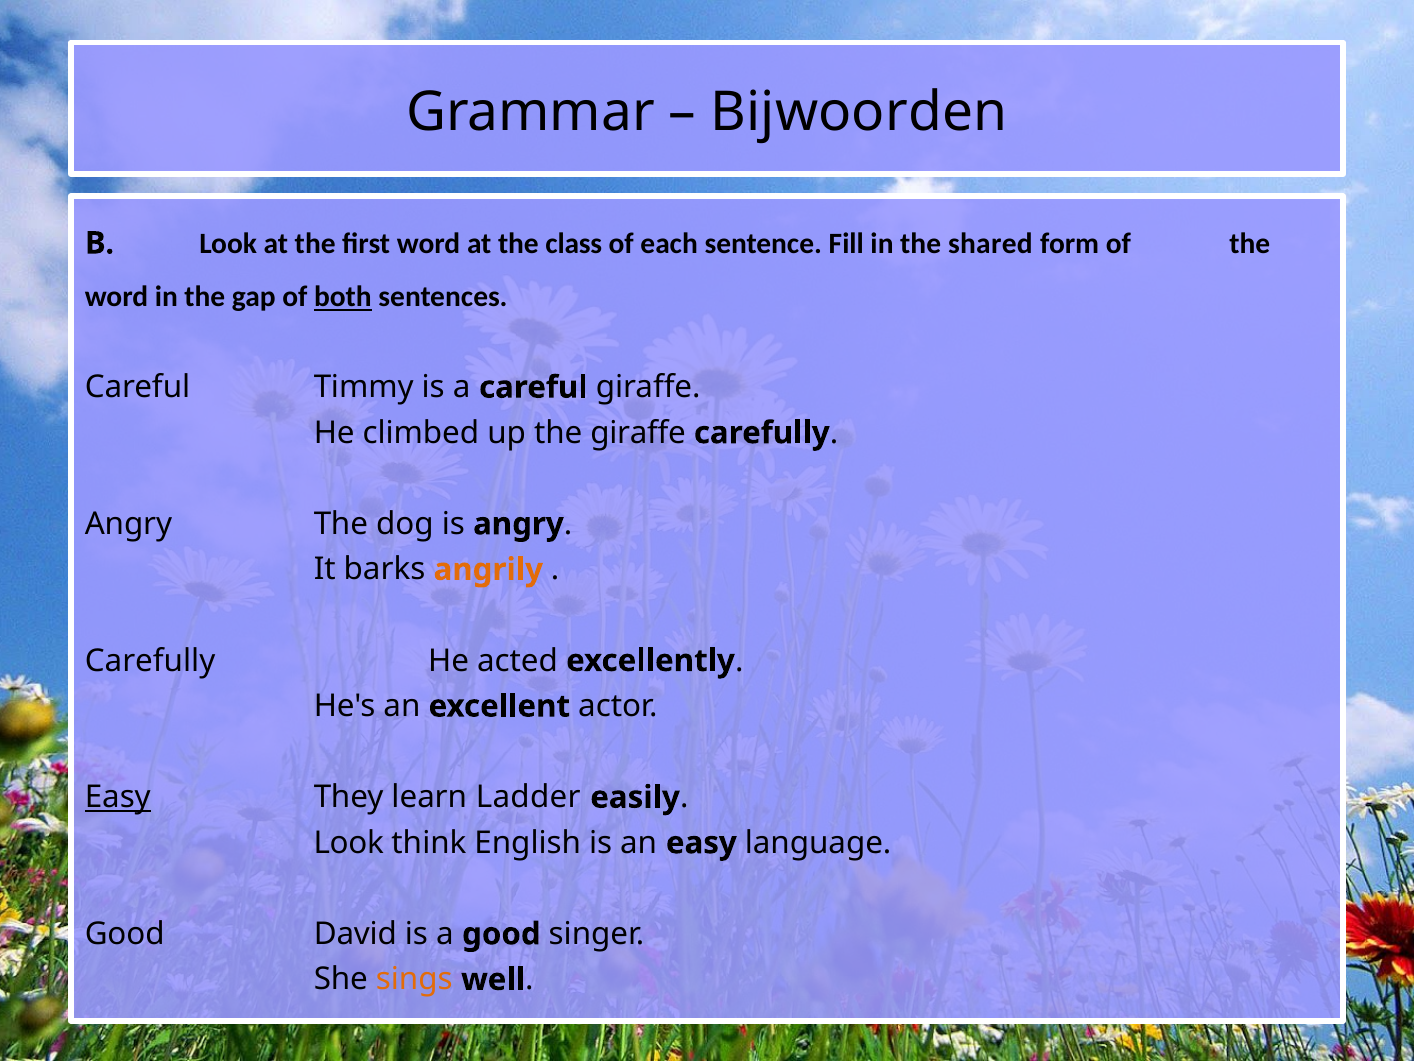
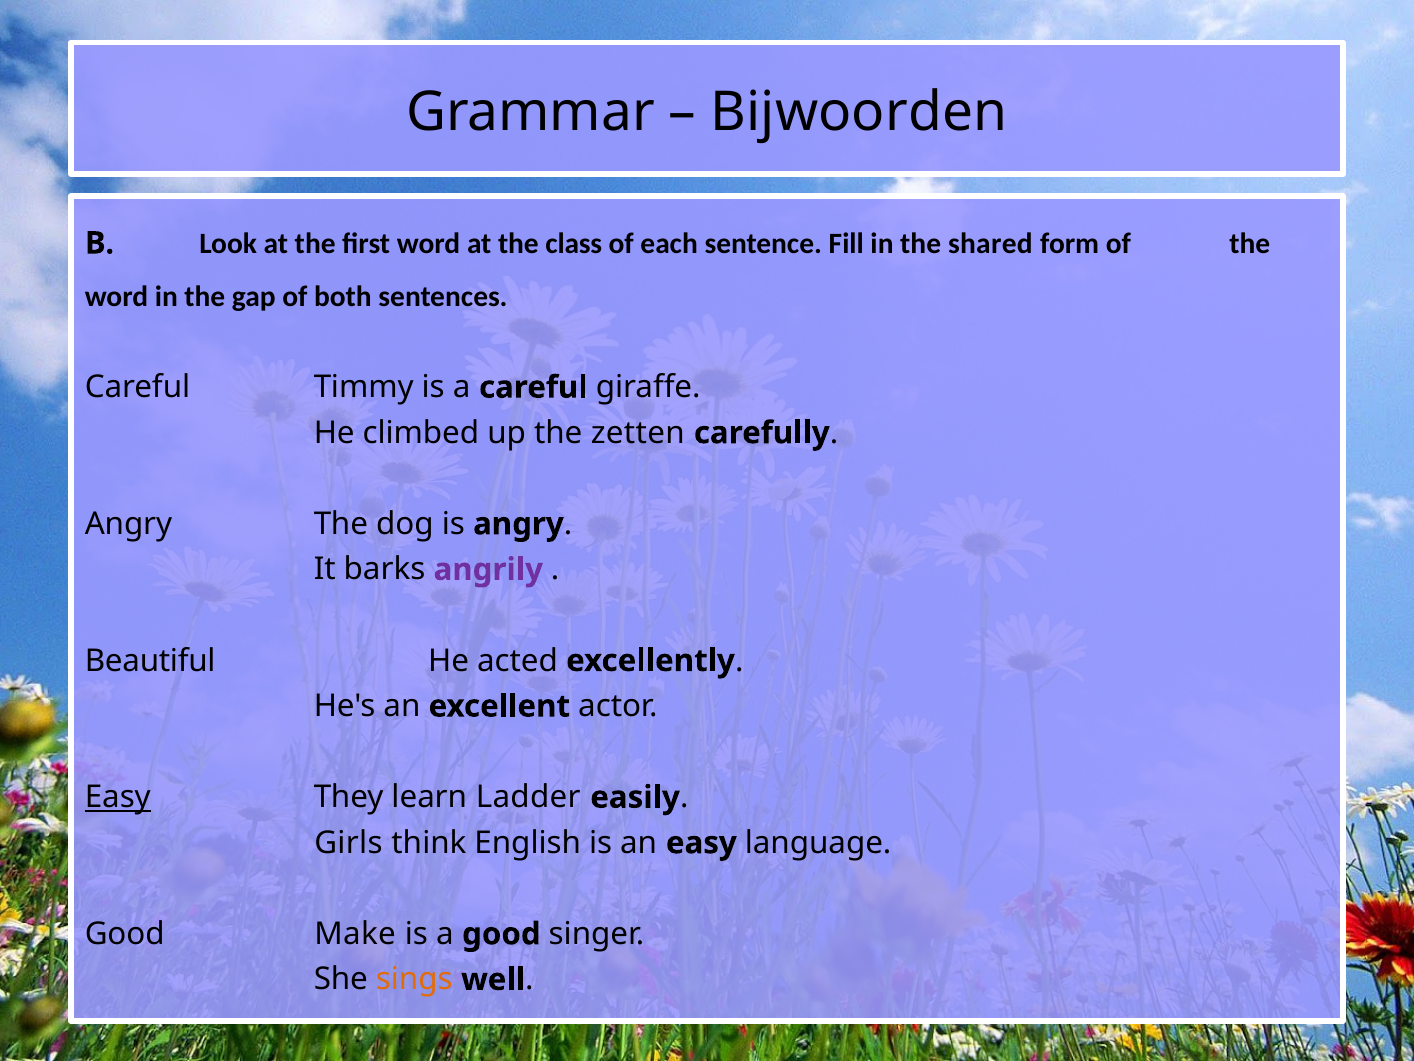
both underline: present -> none
the giraffe: giraffe -> zetten
angrily colour: orange -> purple
Carefully at (150, 660): Carefully -> Beautiful
Look at (349, 843): Look -> Girls
David: David -> Make
